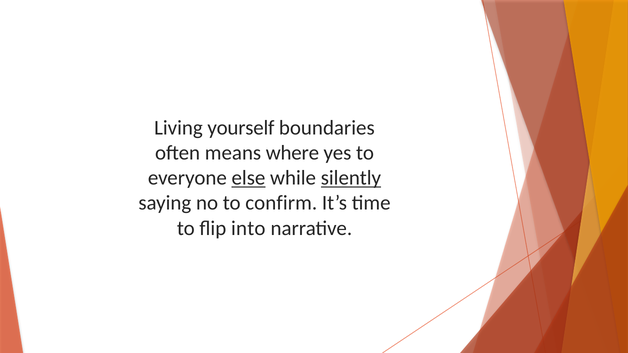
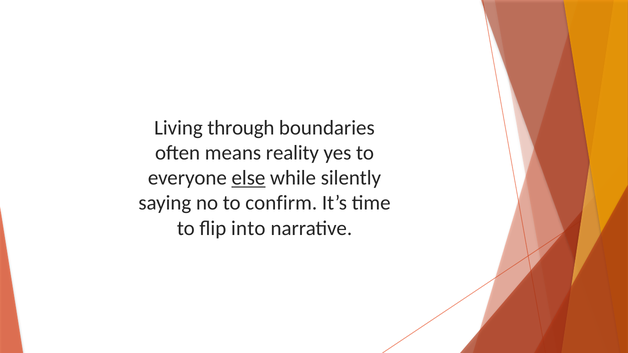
yourself: yourself -> through
where: where -> reality
silently underline: present -> none
